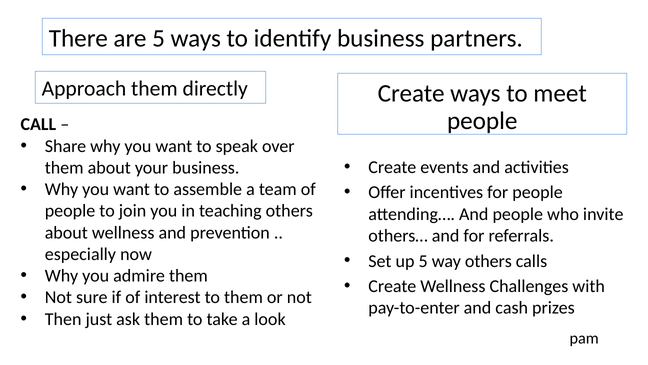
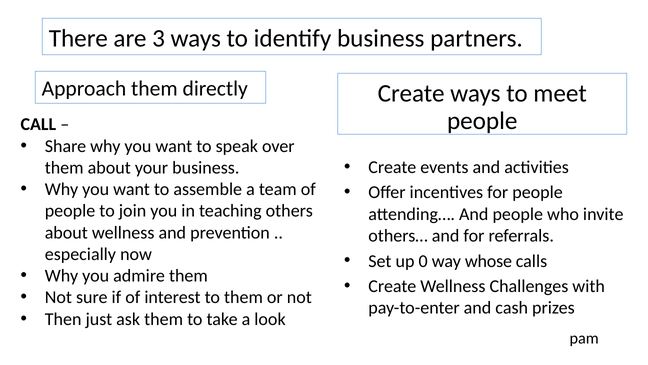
are 5: 5 -> 3
up 5: 5 -> 0
way others: others -> whose
